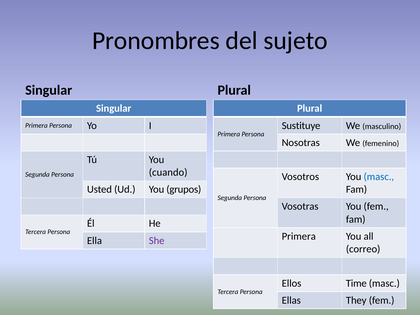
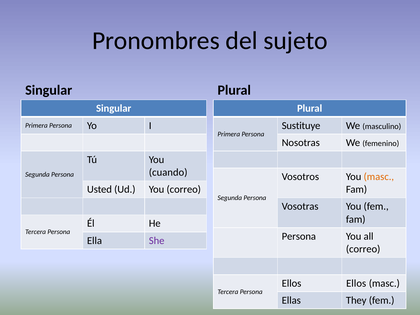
masc at (379, 177) colour: blue -> orange
You grupos: grupos -> correo
Primera at (299, 236): Primera -> Persona
Ellos Time: Time -> Ellos
